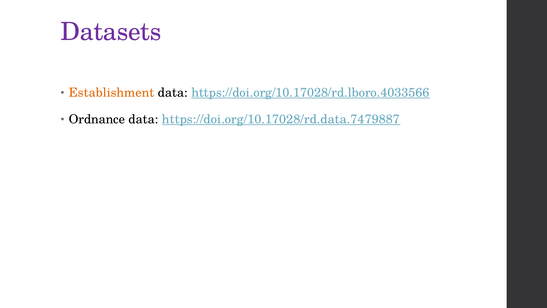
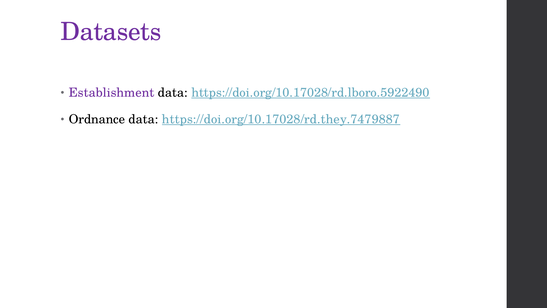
Establishment colour: orange -> purple
https://doi.org/10.17028/rd.lboro.4033566: https://doi.org/10.17028/rd.lboro.4033566 -> https://doi.org/10.17028/rd.lboro.5922490
https://doi.org/10.17028/rd.data.7479887: https://doi.org/10.17028/rd.data.7479887 -> https://doi.org/10.17028/rd.they.7479887
